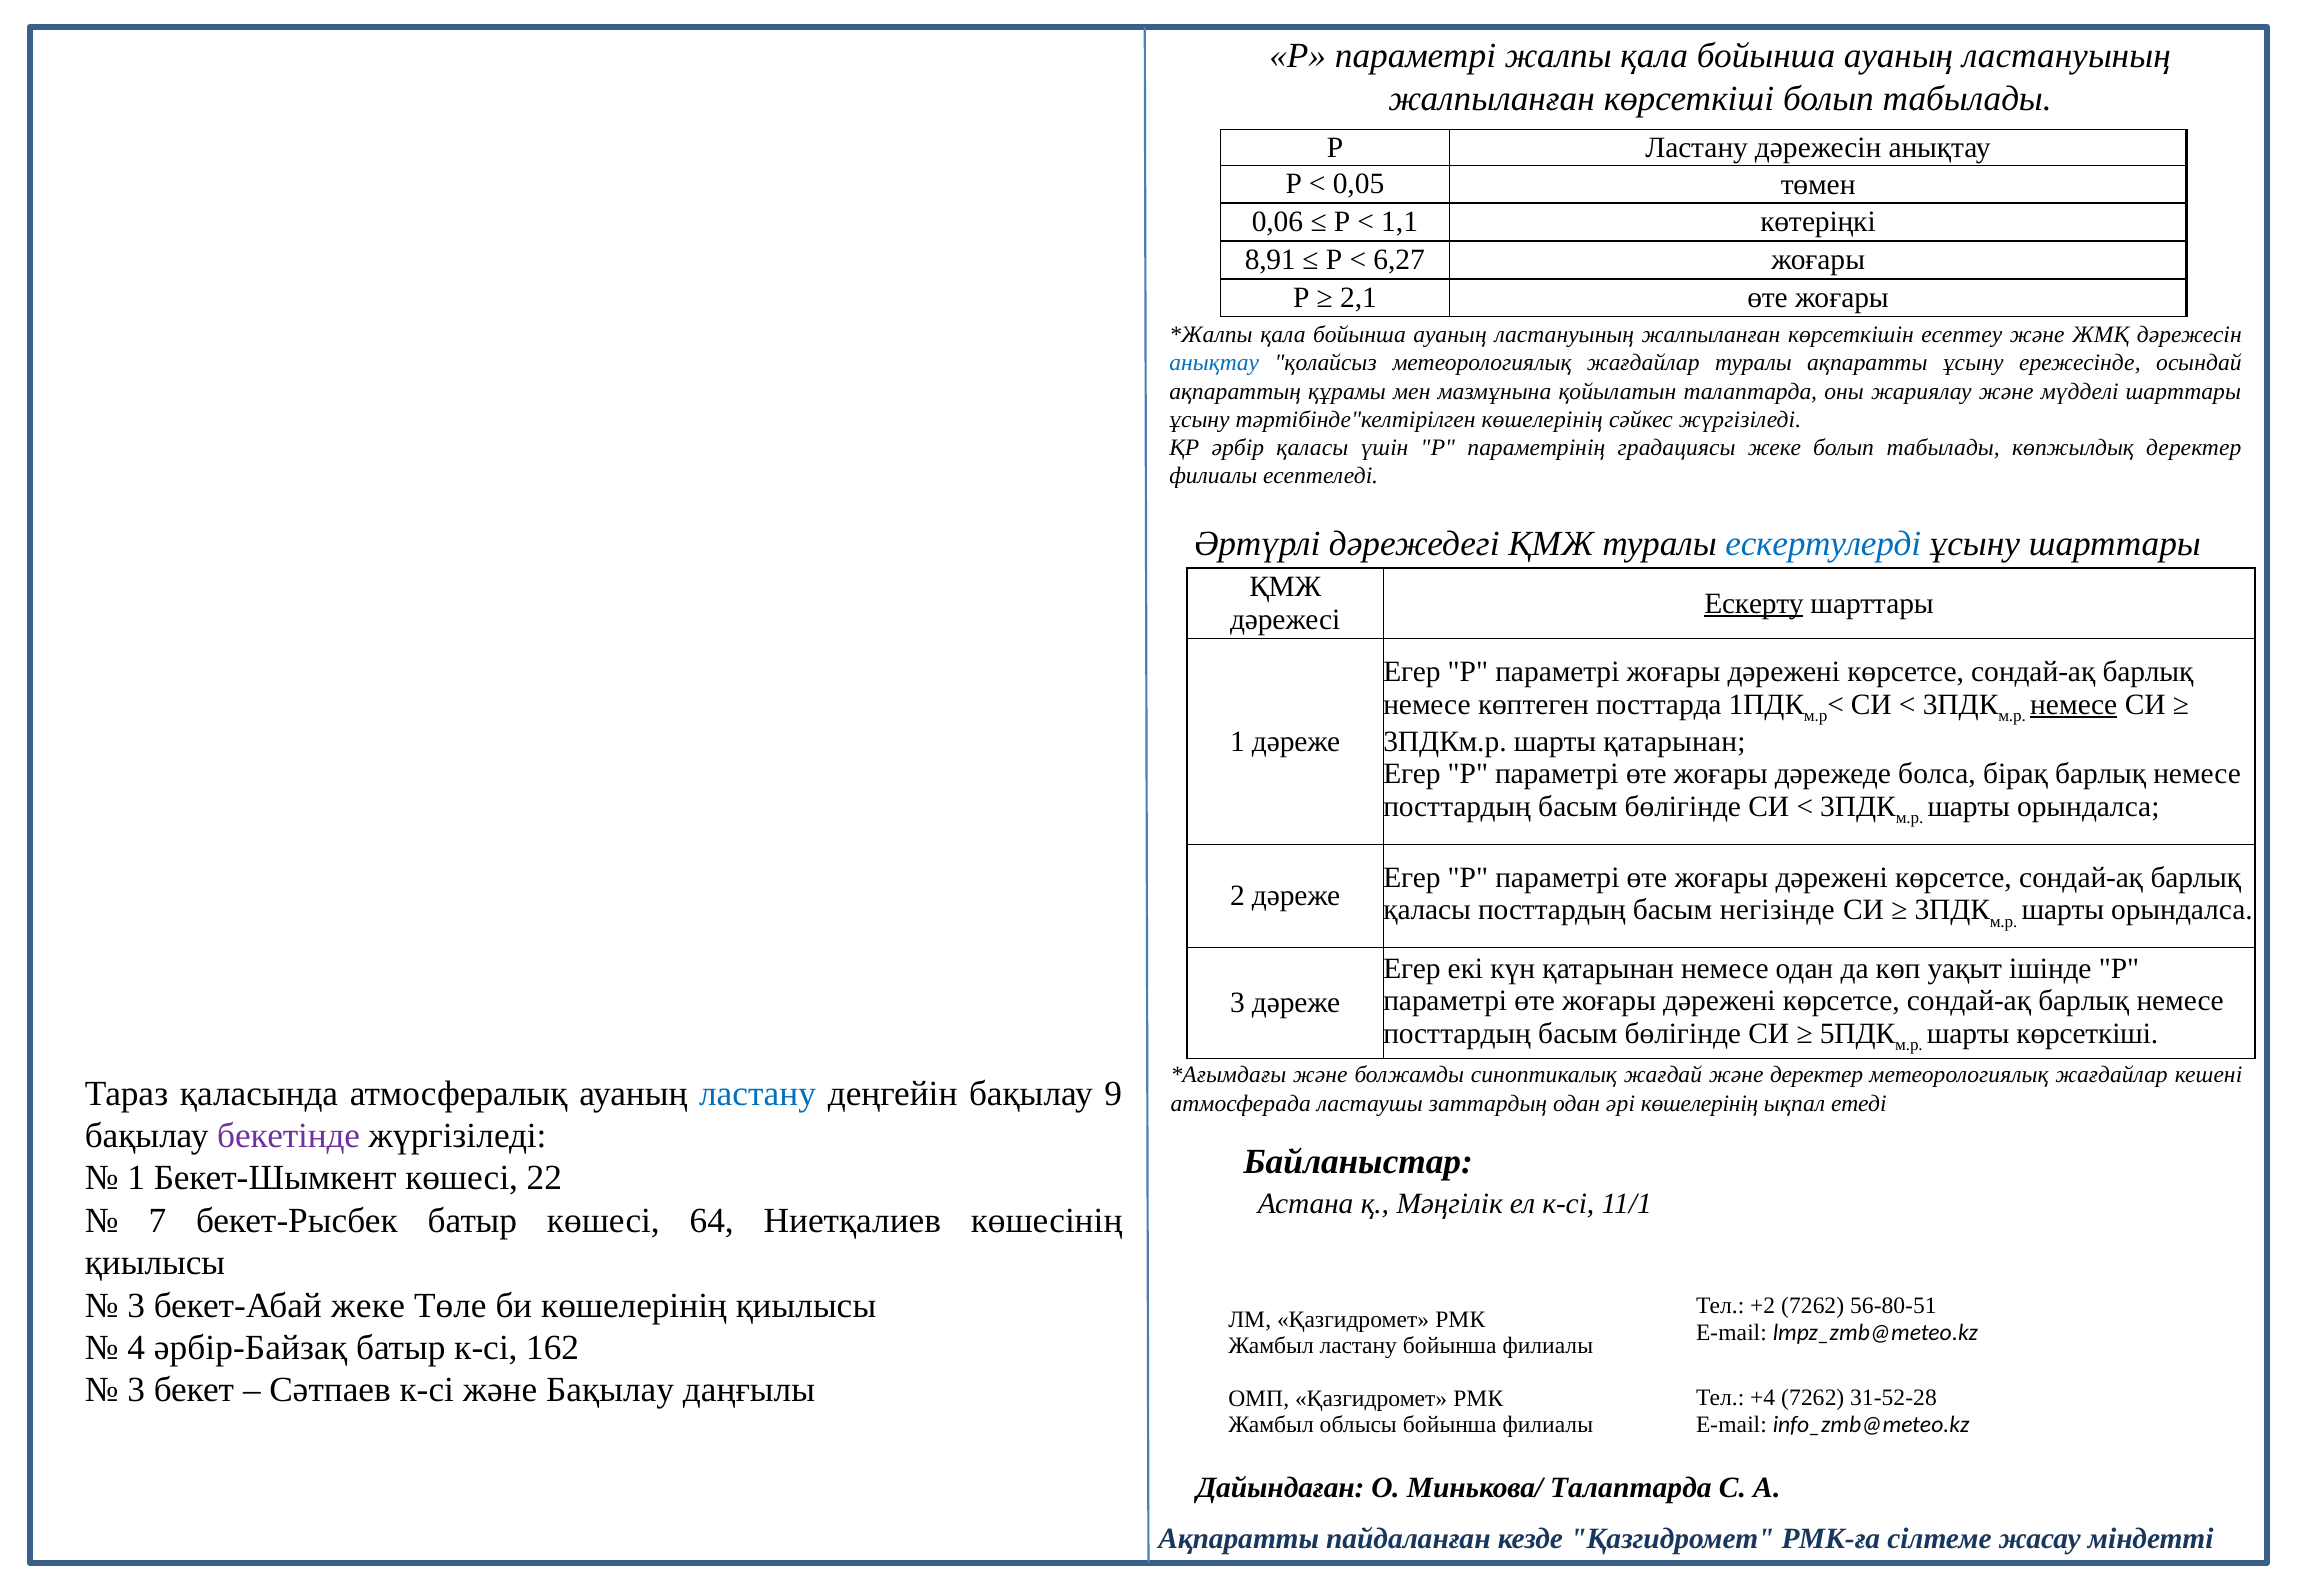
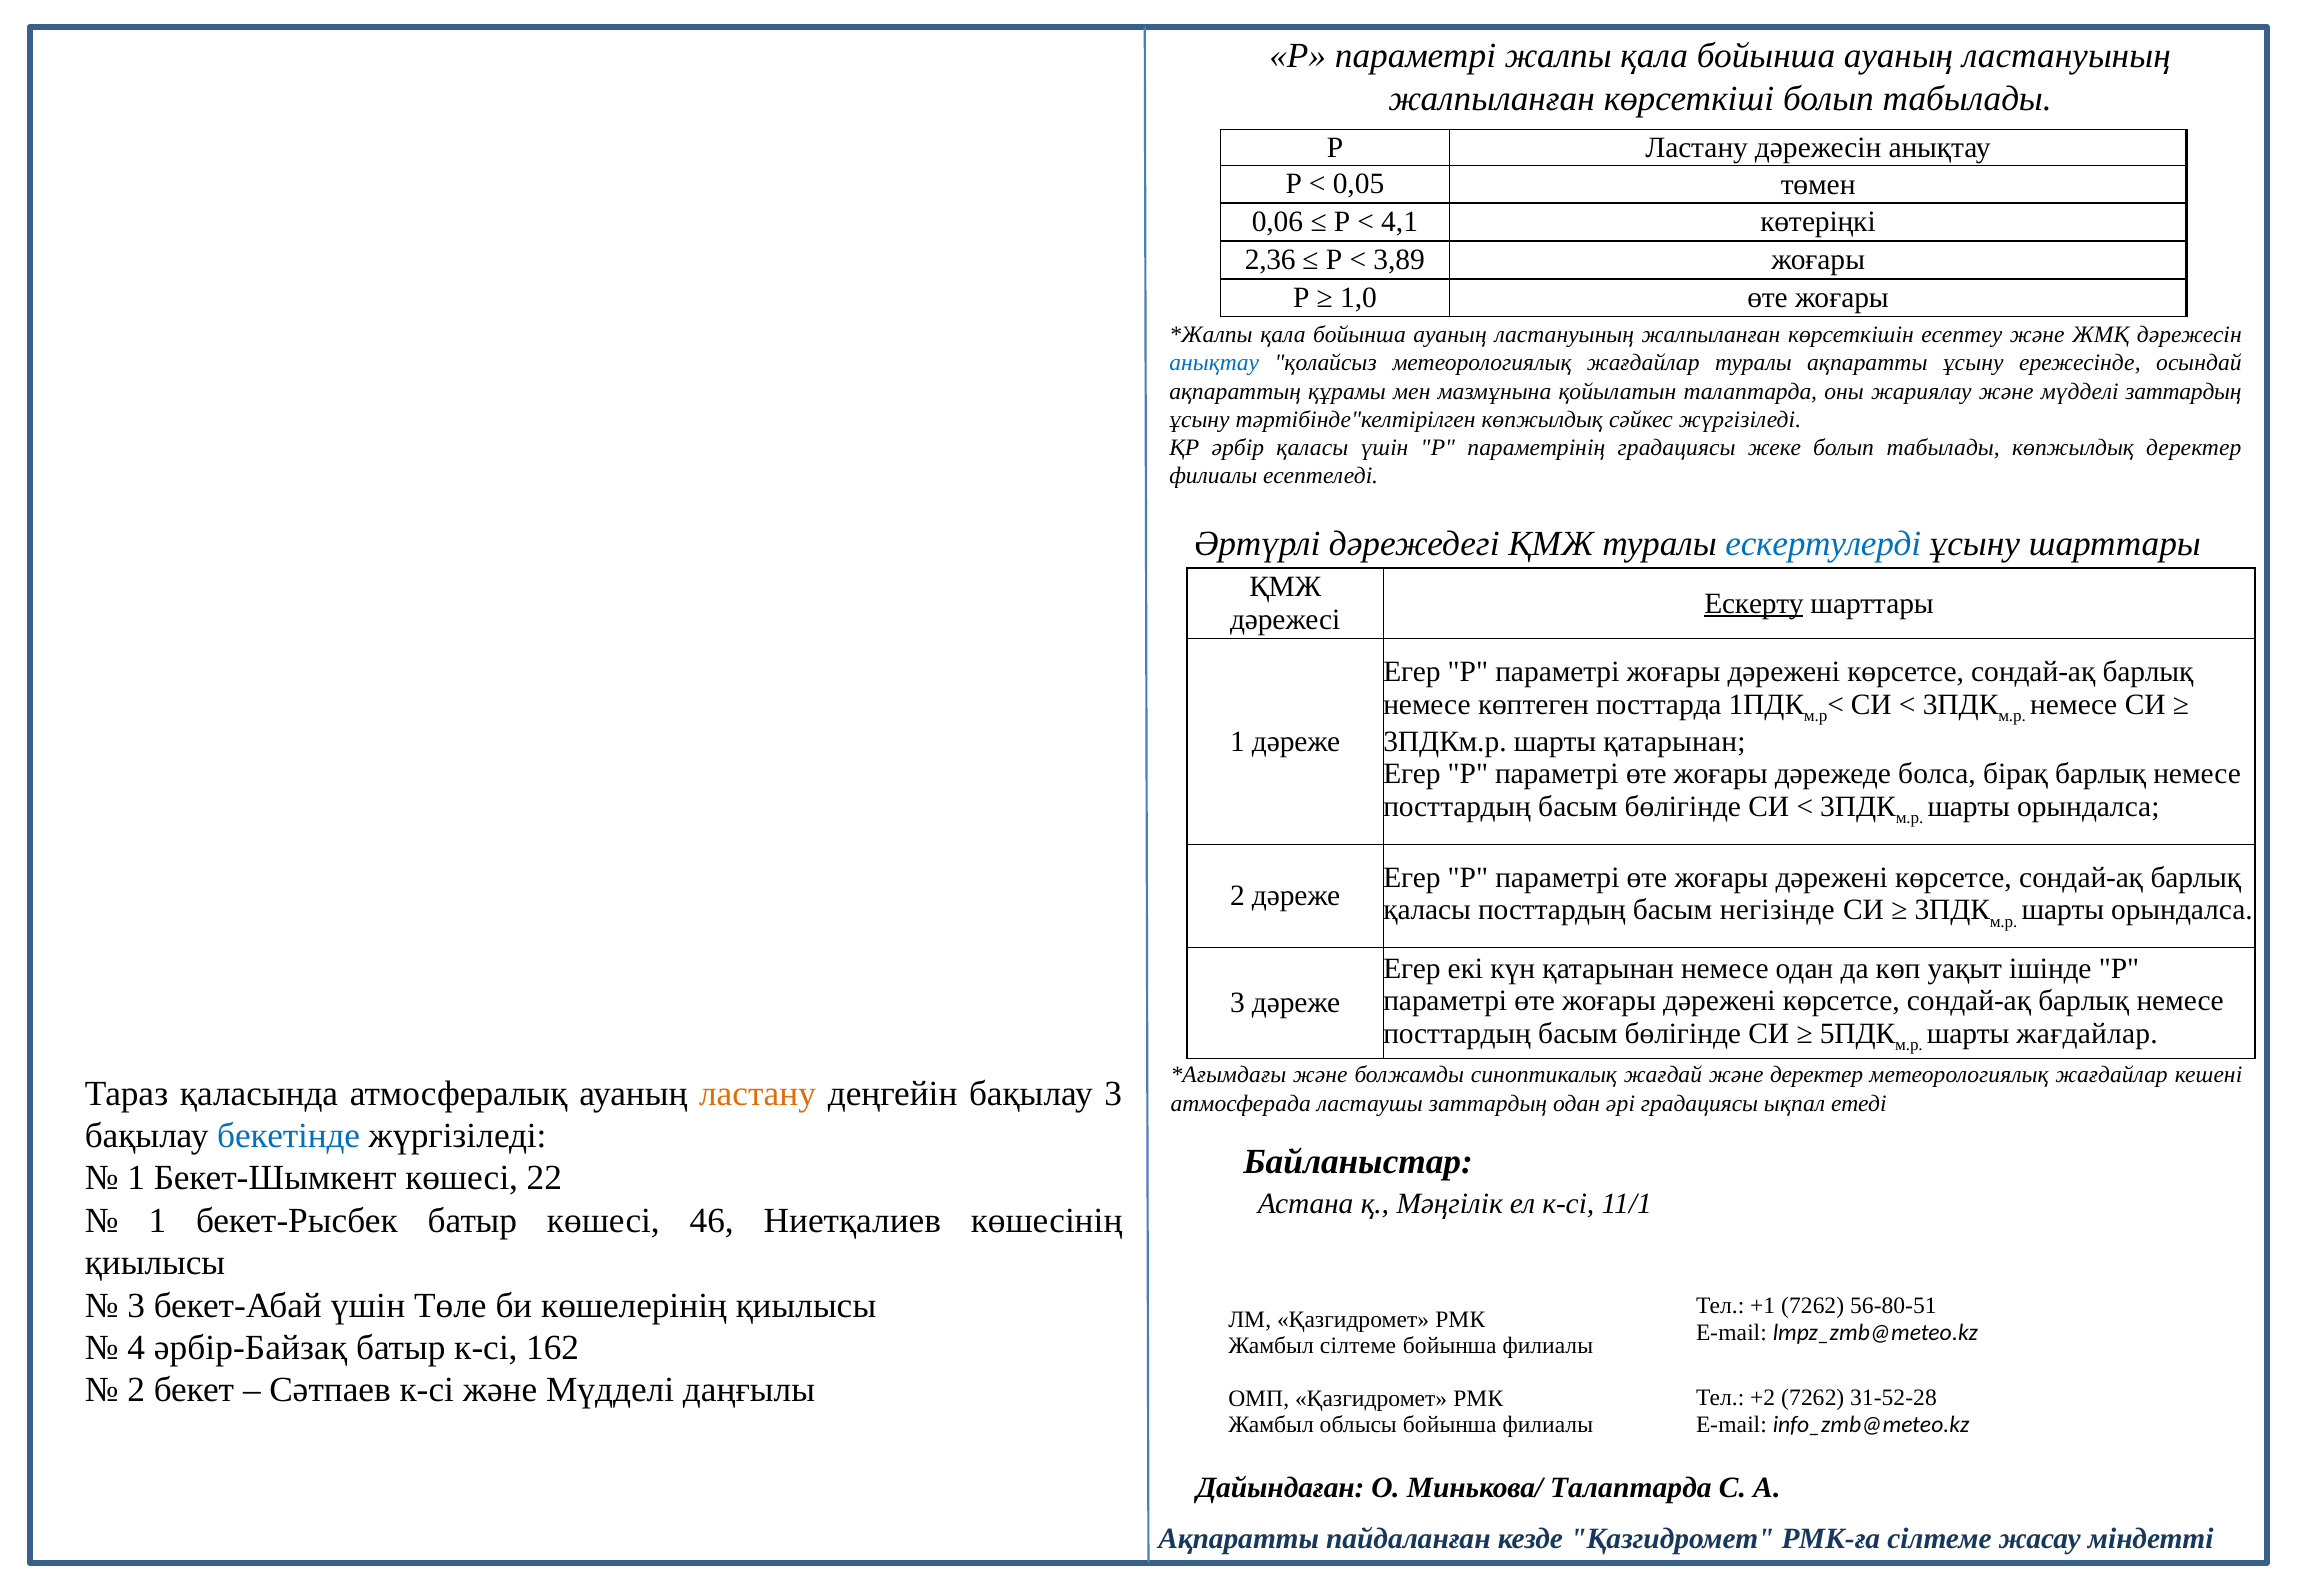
1,1: 1,1 -> 4,1
8,91: 8,91 -> 2,36
6,27: 6,27 -> 3,89
2,1: 2,1 -> 1,0
мүдделі шарттары: шарттары -> заттардың
тәртібінде"келтірілген көшелерінің: көшелерінің -> көпжылдық
немесе at (2074, 705) underline: present -> none
шарты көрсеткіші: көрсеткіші -> жағдайлар
ластану at (758, 1094) colour: blue -> orange
бақылау 9: 9 -> 3
әрі көшелерінің: көшелерінің -> градациясы
бекетінде colour: purple -> blue
7 at (157, 1221): 7 -> 1
64: 64 -> 46
бекет-Абай жеке: жеке -> үшін
+2: +2 -> +1
Жамбыл ластану: ластану -> сілтеме
3 at (136, 1390): 3 -> 2
к-сі және Бақылау: Бақылау -> Мүдделі
+4: +4 -> +2
